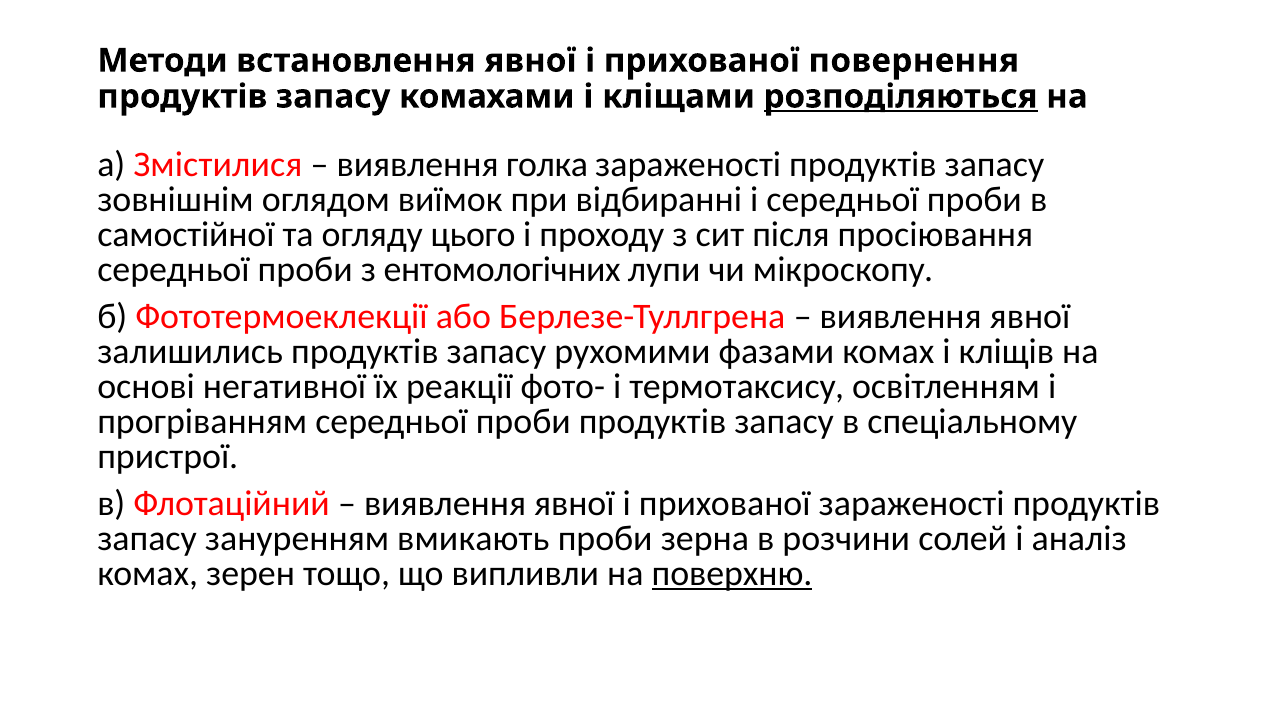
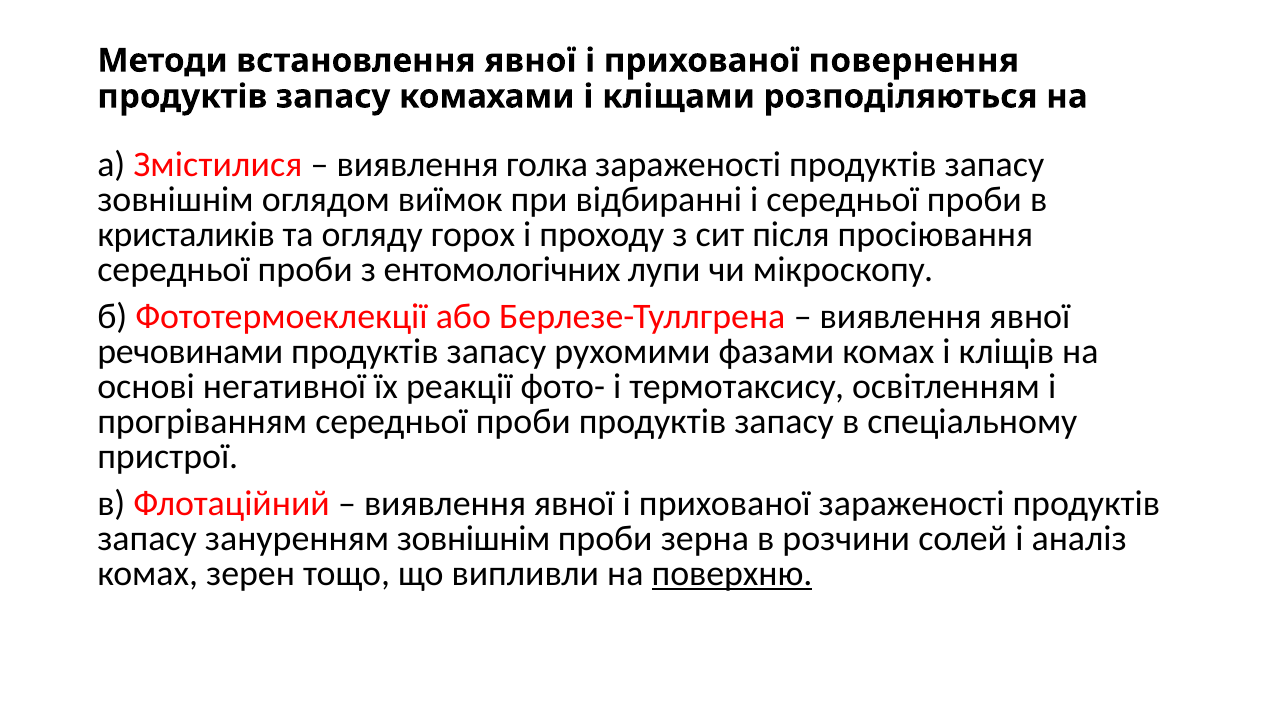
розподіляються underline: present -> none
самостійної: самостійної -> кристаликів
цього: цього -> горох
залишились: залишились -> речовинами
зануренням вмикають: вмикають -> зовнішнім
